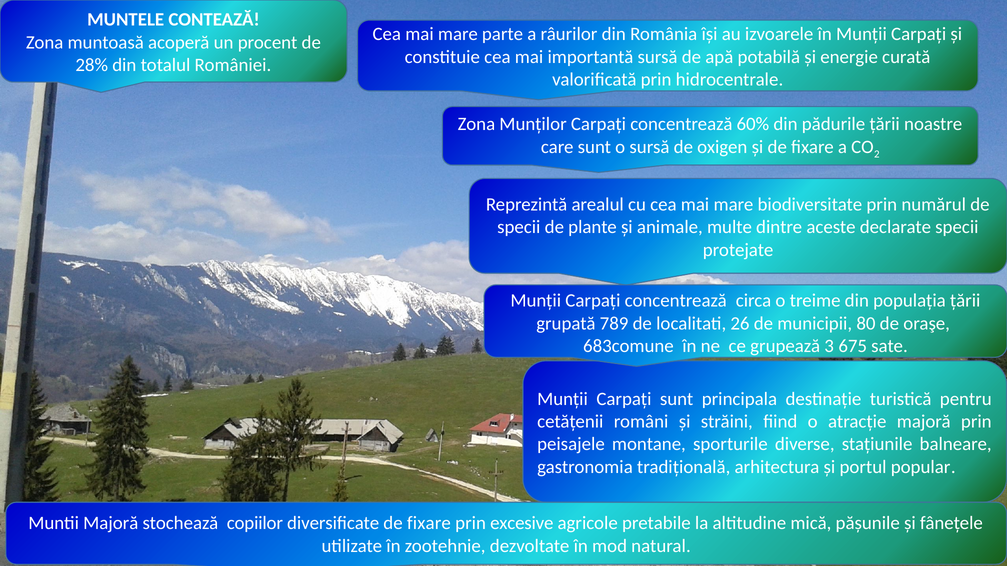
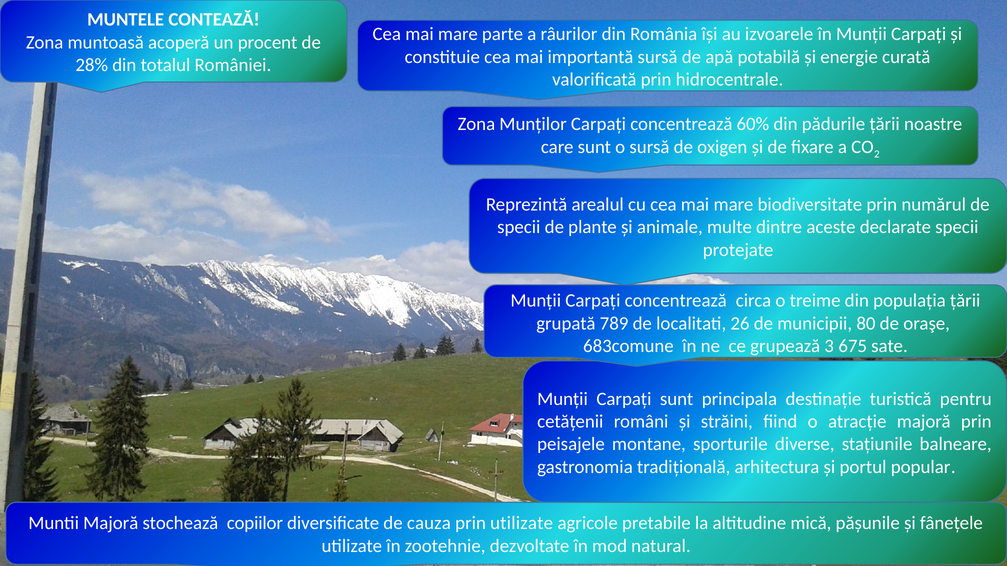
diversificate de fixare: fixare -> cauza
prin excesive: excesive -> utilizate
